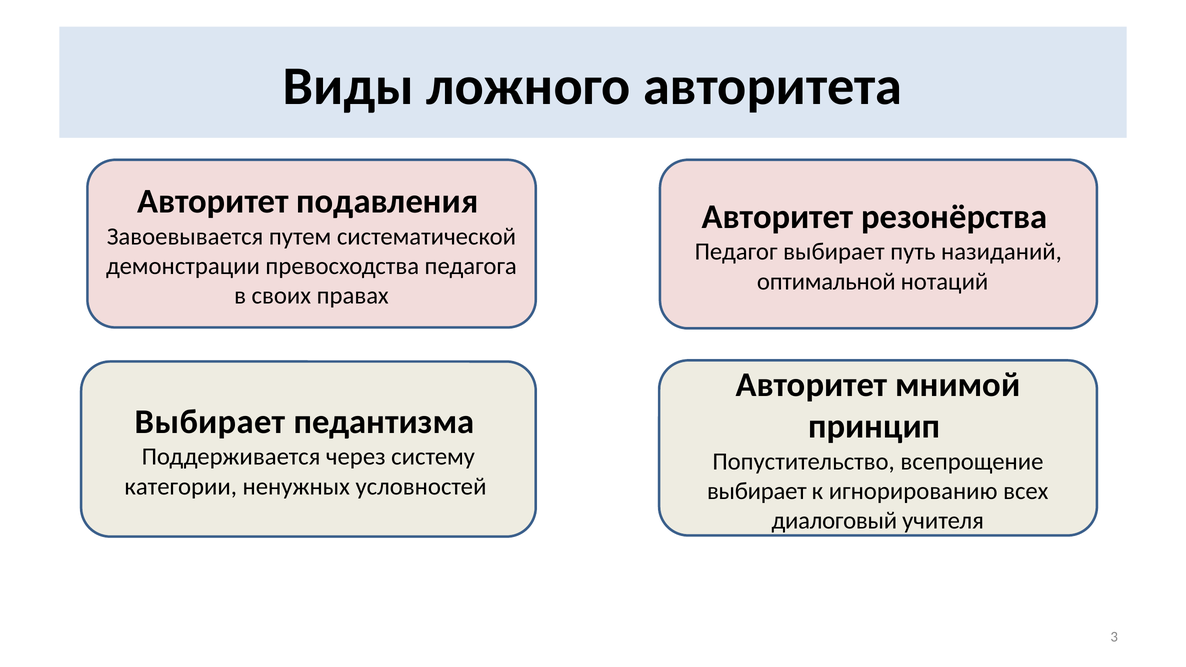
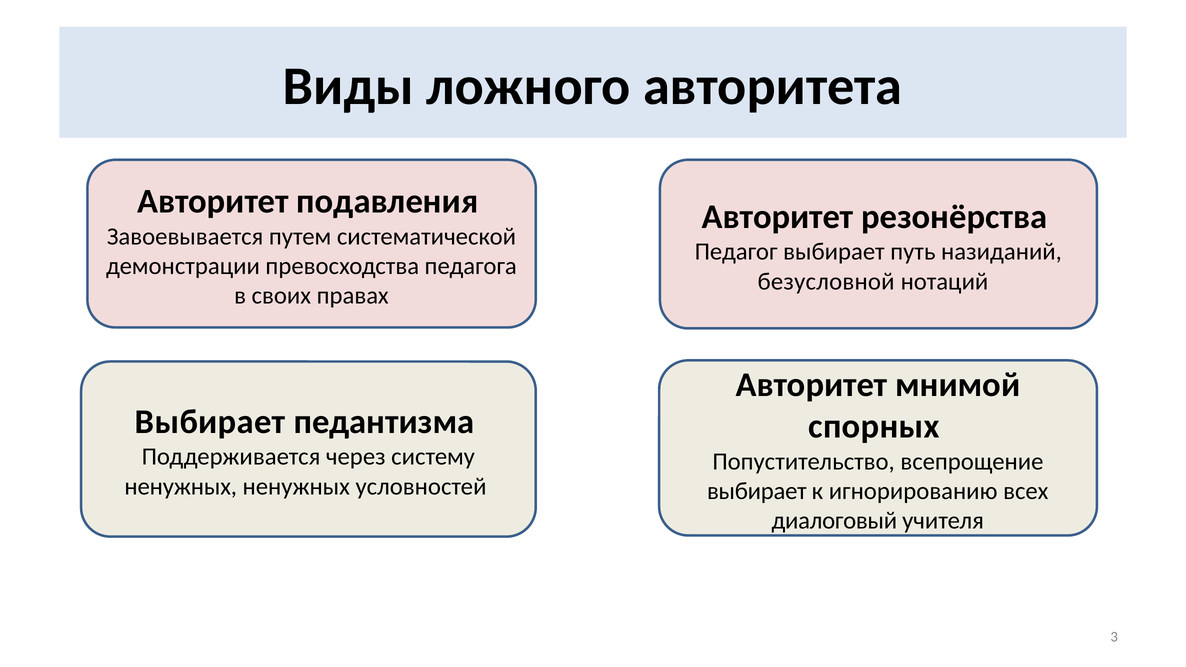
оптимальной: оптимальной -> безусловной
принцип: принцип -> спорных
категории at (181, 487): категории -> ненужных
